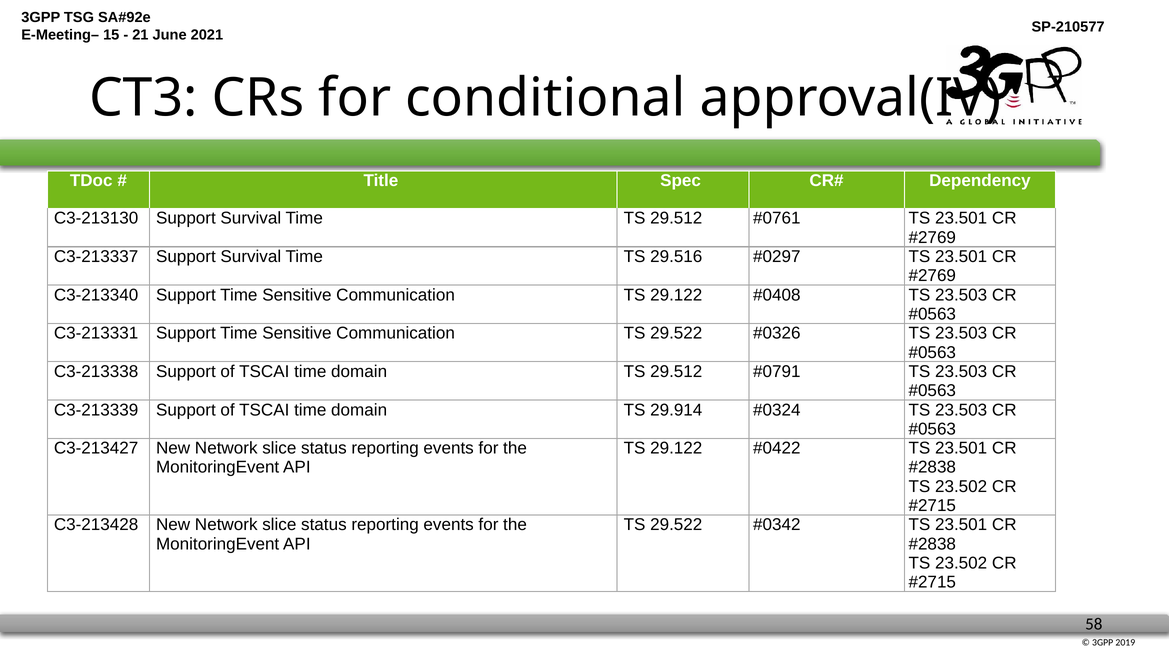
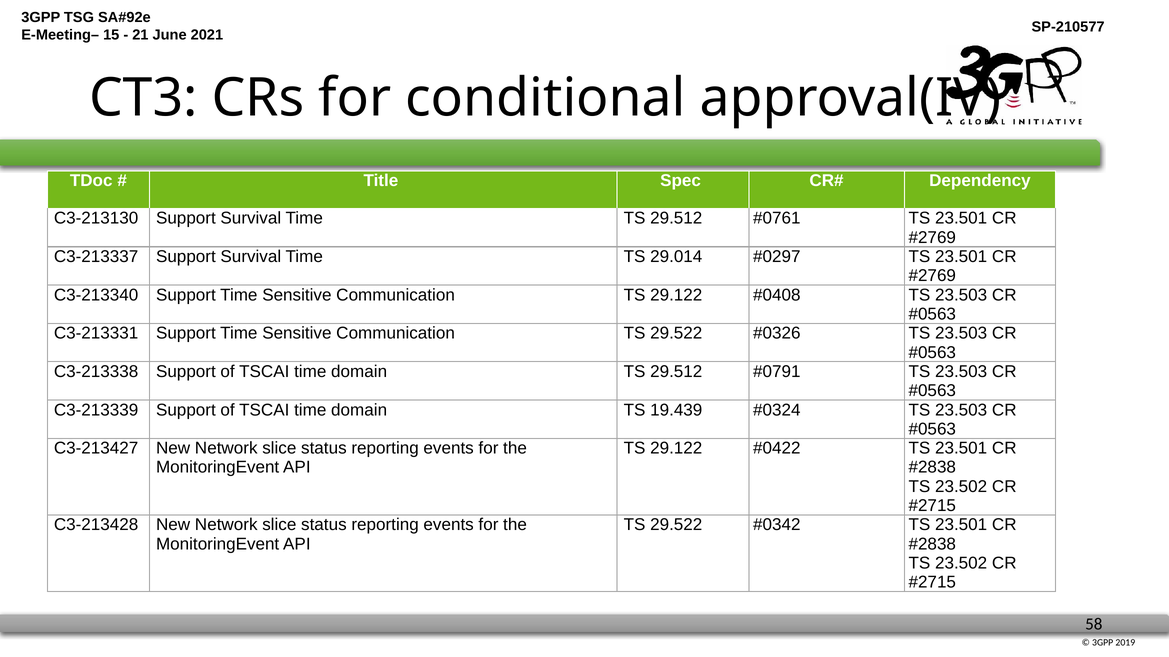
29.516: 29.516 -> 29.014
29.914: 29.914 -> 19.439
